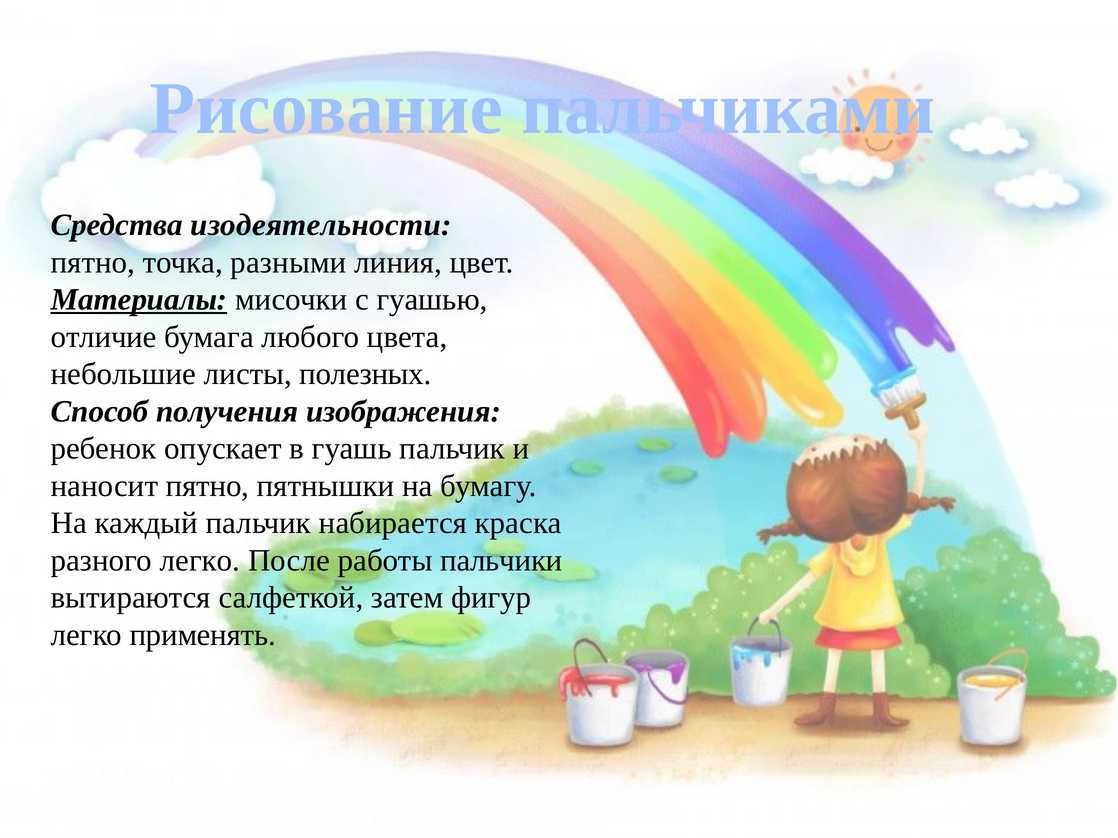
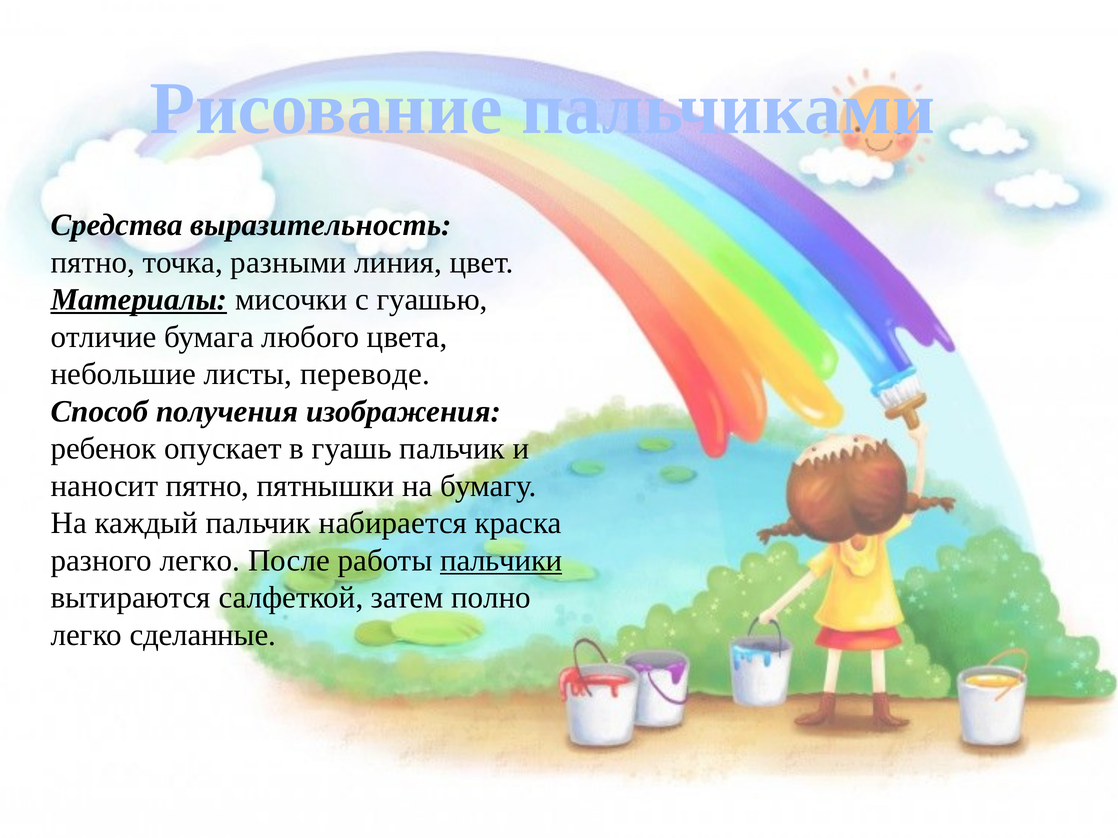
изодеятельности: изодеятельности -> выразительность
полезных: полезных -> переводе
пальчики underline: none -> present
фигур: фигур -> полно
применять: применять -> сделанные
